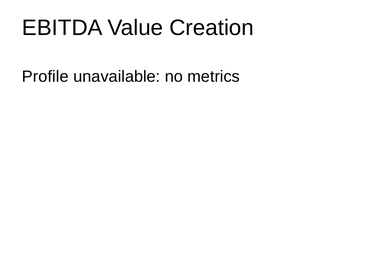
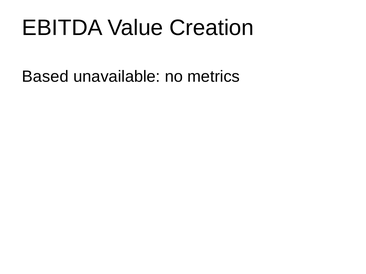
Profile: Profile -> Based
